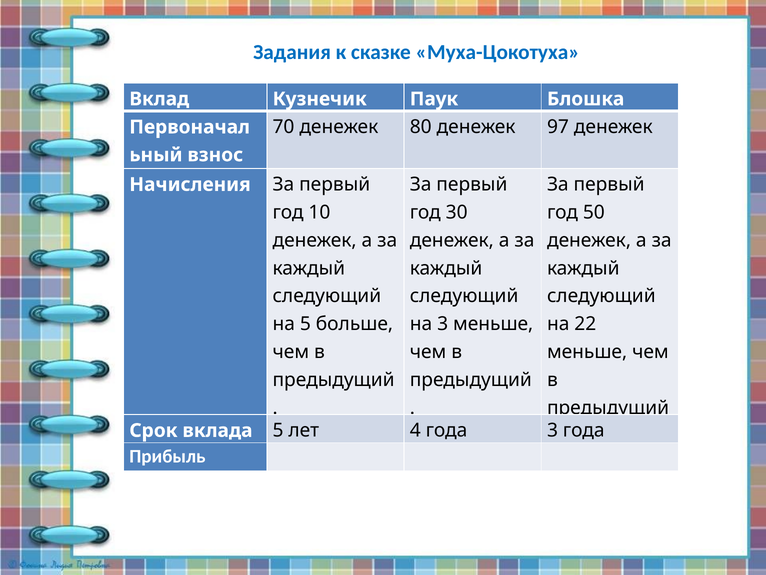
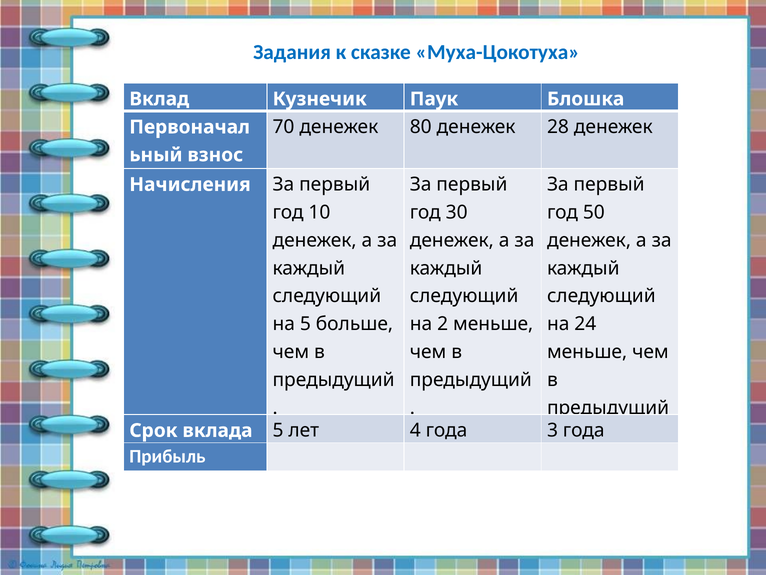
97: 97 -> 28
на 3: 3 -> 2
22: 22 -> 24
